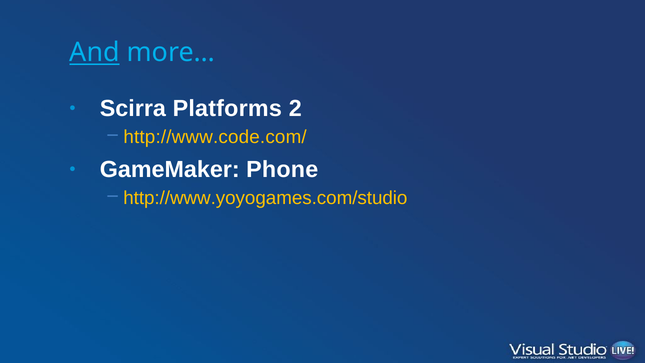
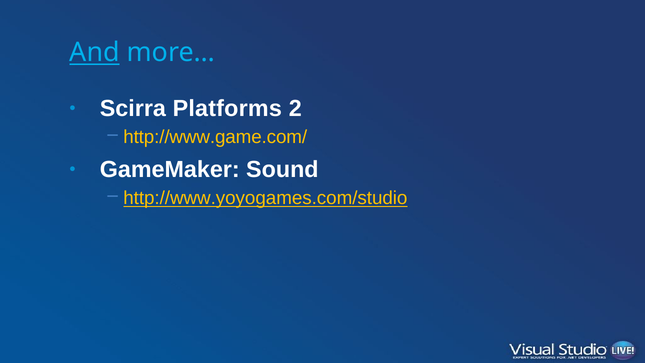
http://www.code.com/: http://www.code.com/ -> http://www.game.com/
Phone: Phone -> Sound
http://www.yoyogames.com/studio underline: none -> present
